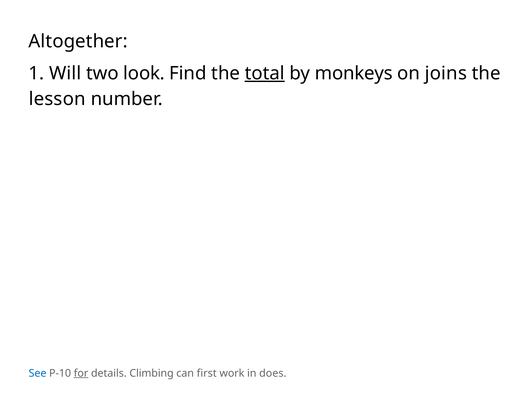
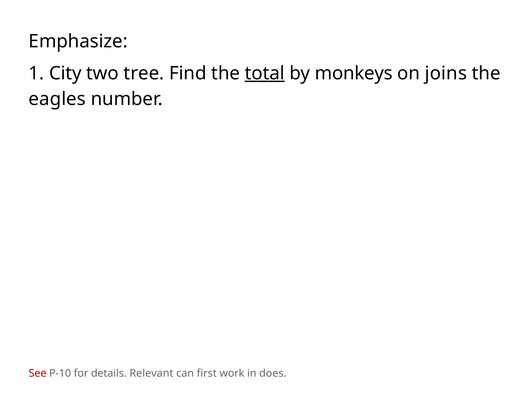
Altogether: Altogether -> Emphasize
Will: Will -> City
look: look -> tree
lesson: lesson -> eagles
See colour: blue -> red
for underline: present -> none
Climbing: Climbing -> Relevant
